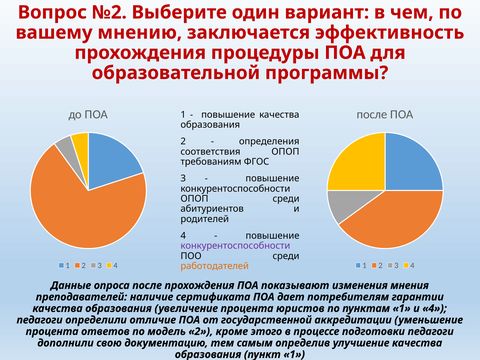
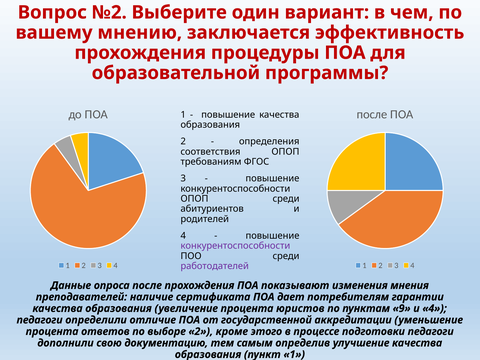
работодателей colour: orange -> purple
пунктам 1: 1 -> 9
модель: модель -> выборе
